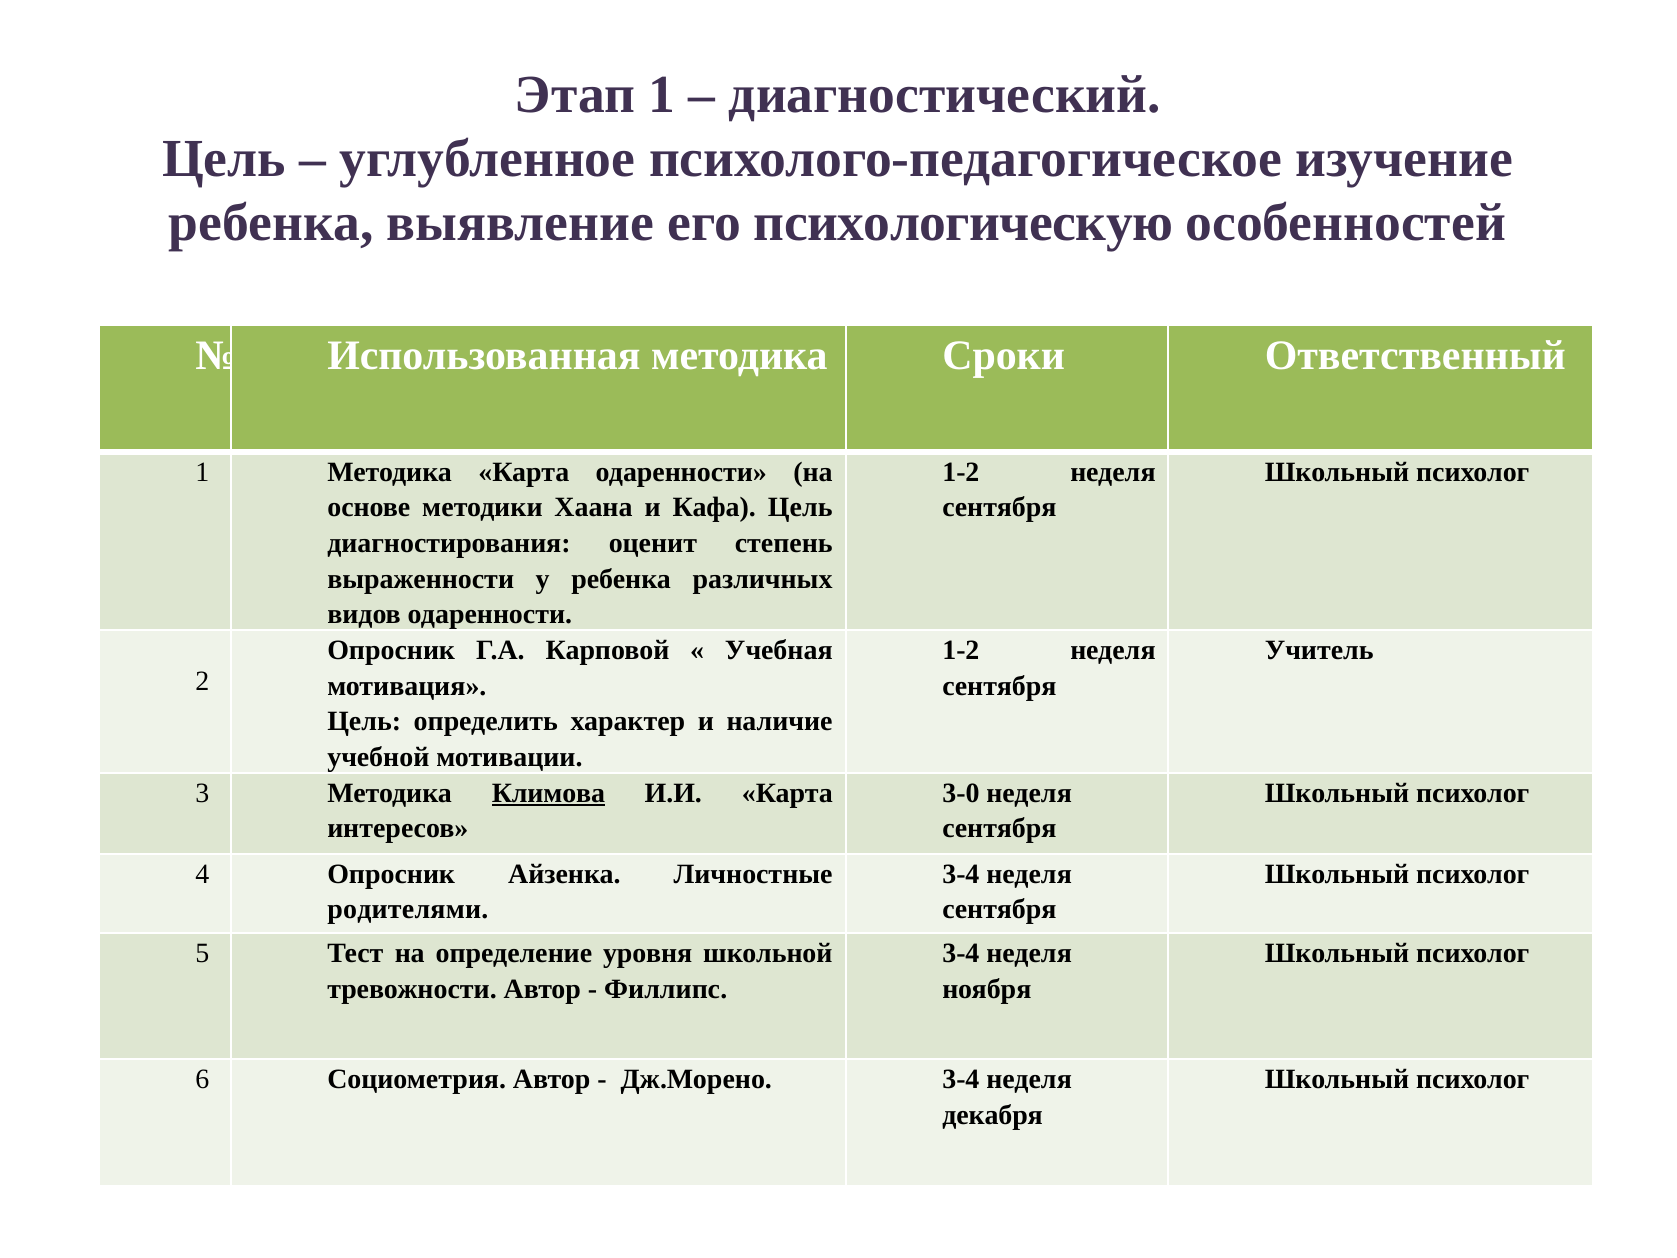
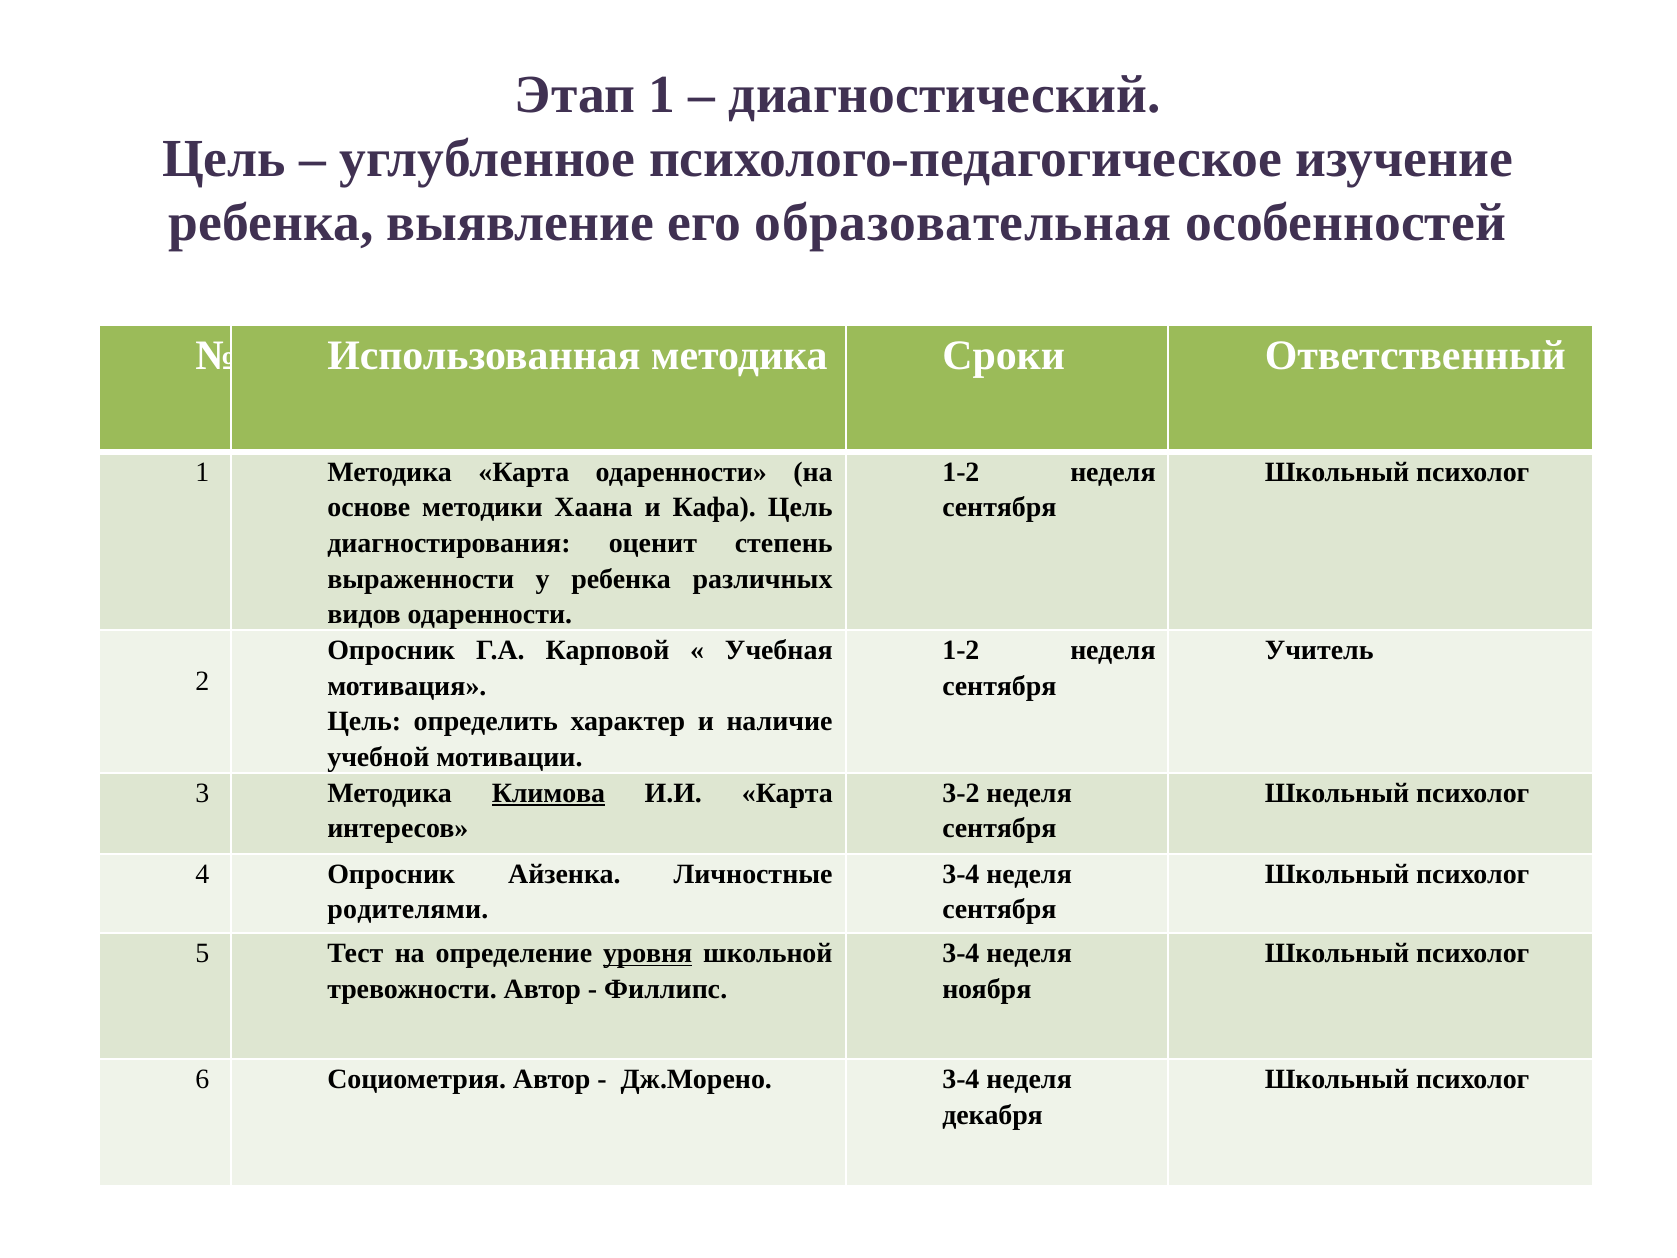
психологическую: психологическую -> образовательная
3-0: 3-0 -> 3-2
уровня underline: none -> present
